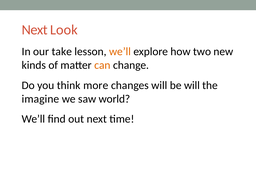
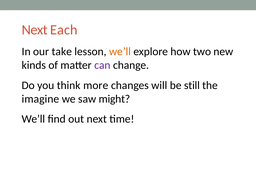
Look: Look -> Each
can colour: orange -> purple
be will: will -> still
world: world -> might
